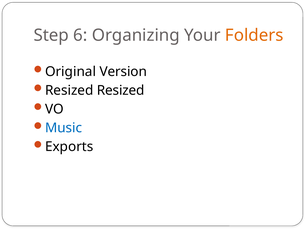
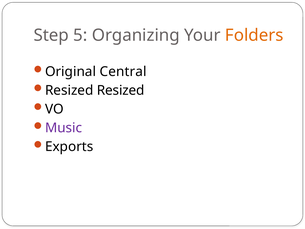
6: 6 -> 5
Version: Version -> Central
Music colour: blue -> purple
